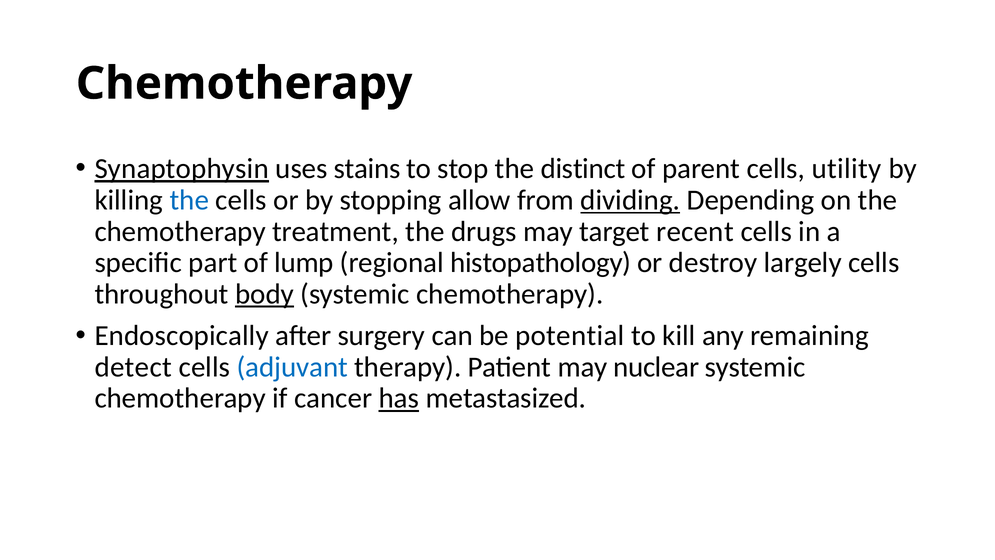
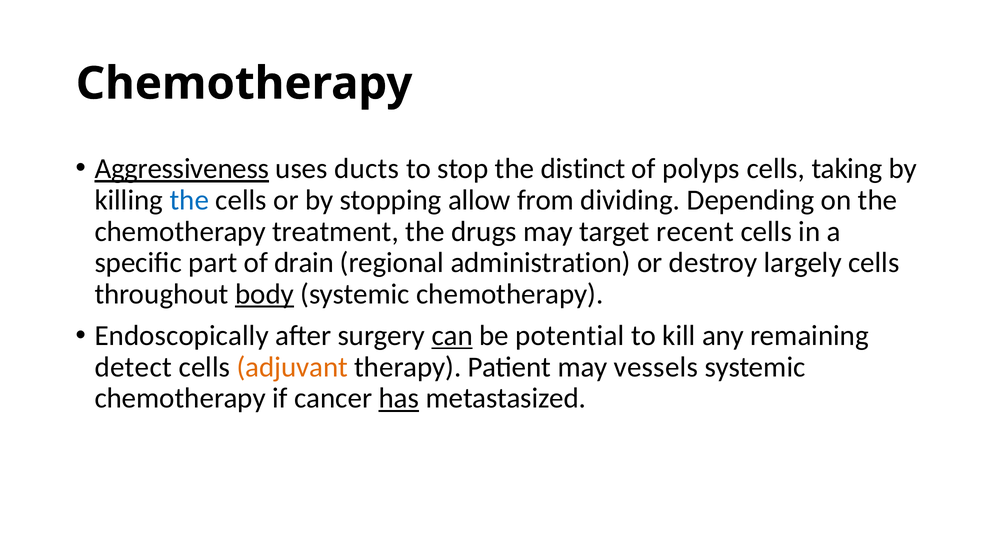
Synaptophysin: Synaptophysin -> Aggressiveness
stains: stains -> ducts
parent: parent -> polyps
utility: utility -> taking
dividing underline: present -> none
lump: lump -> drain
histopathology: histopathology -> administration
can underline: none -> present
adjuvant colour: blue -> orange
nuclear: nuclear -> vessels
